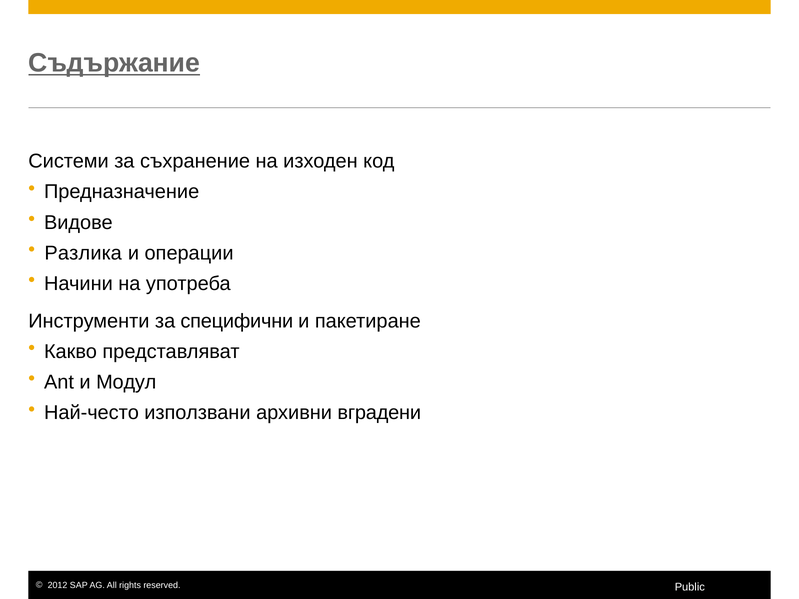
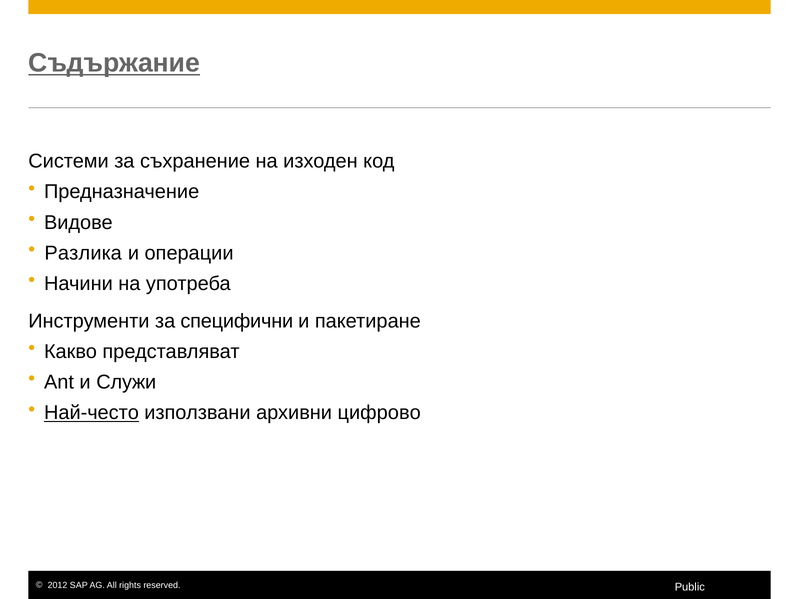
Модул: Модул -> Служи
Най-често underline: none -> present
вградени: вградени -> цифрово
